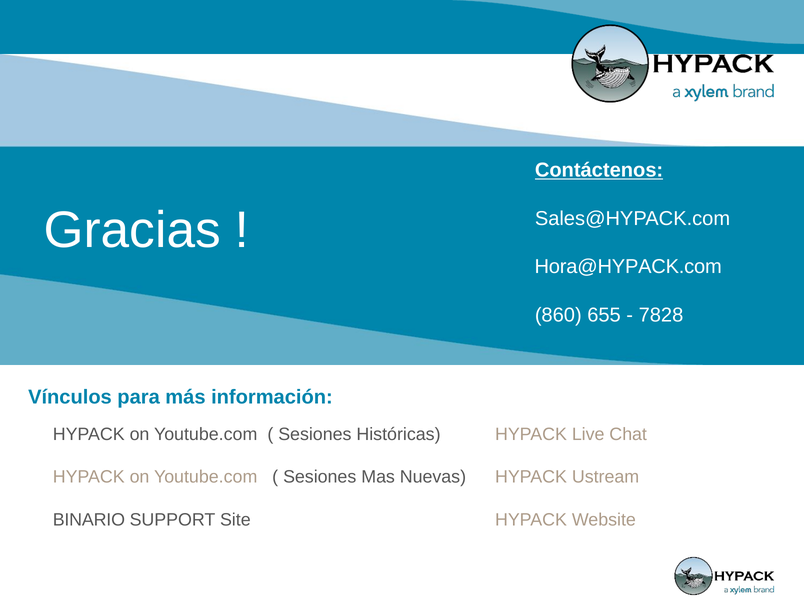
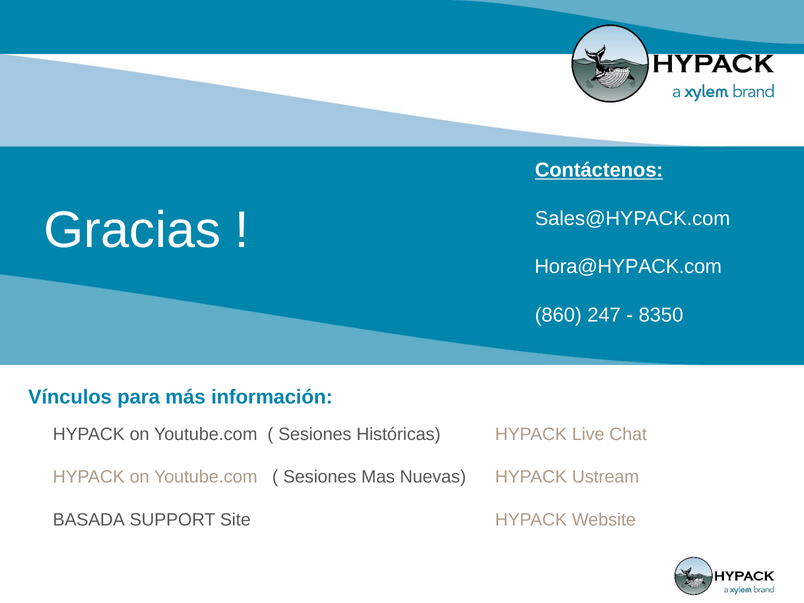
655: 655 -> 247
7828: 7828 -> 8350
BINARIO: BINARIO -> BASADA
